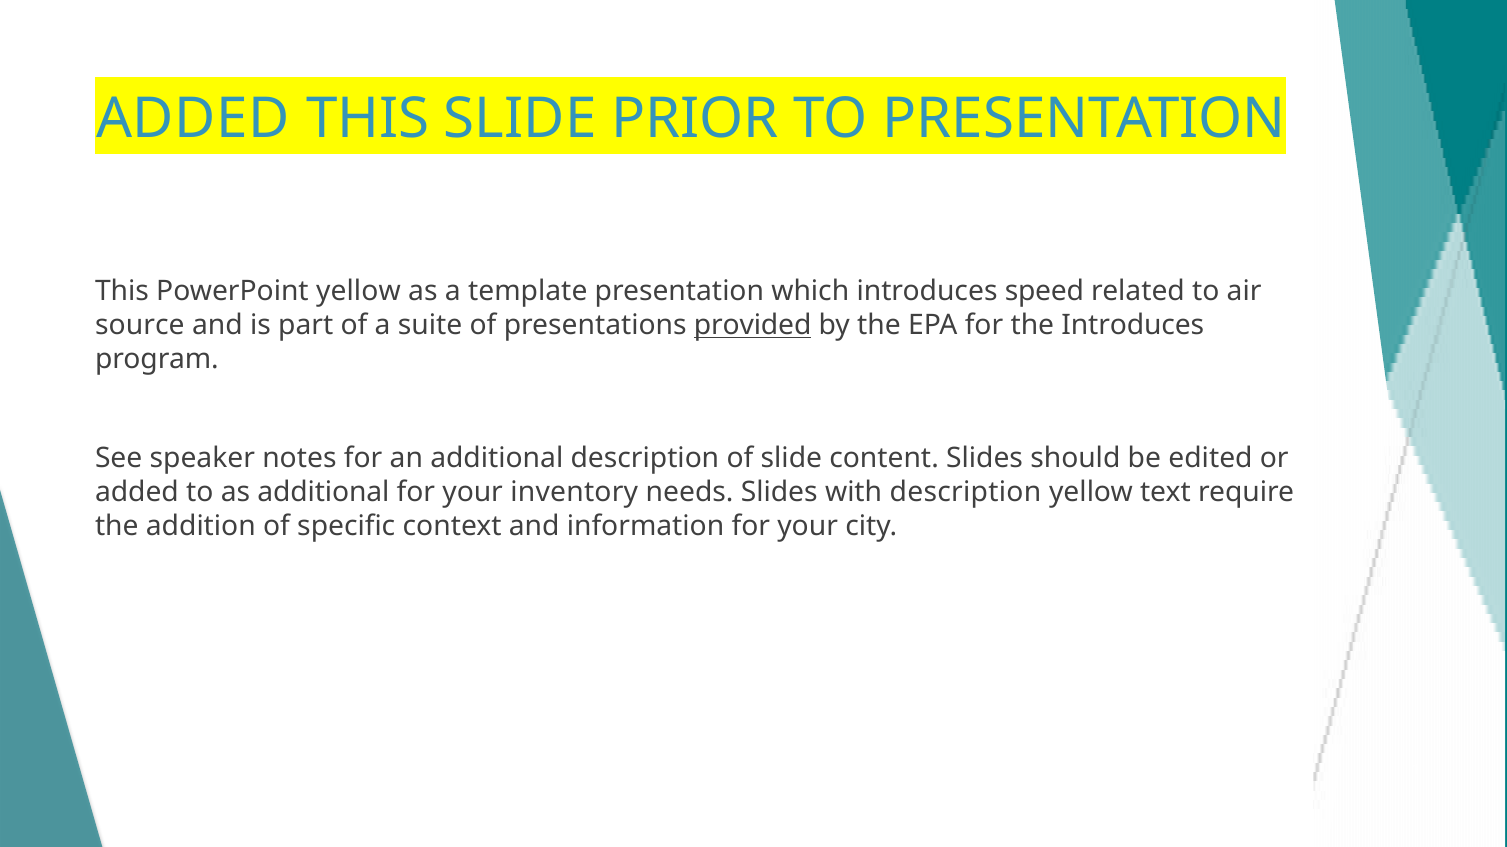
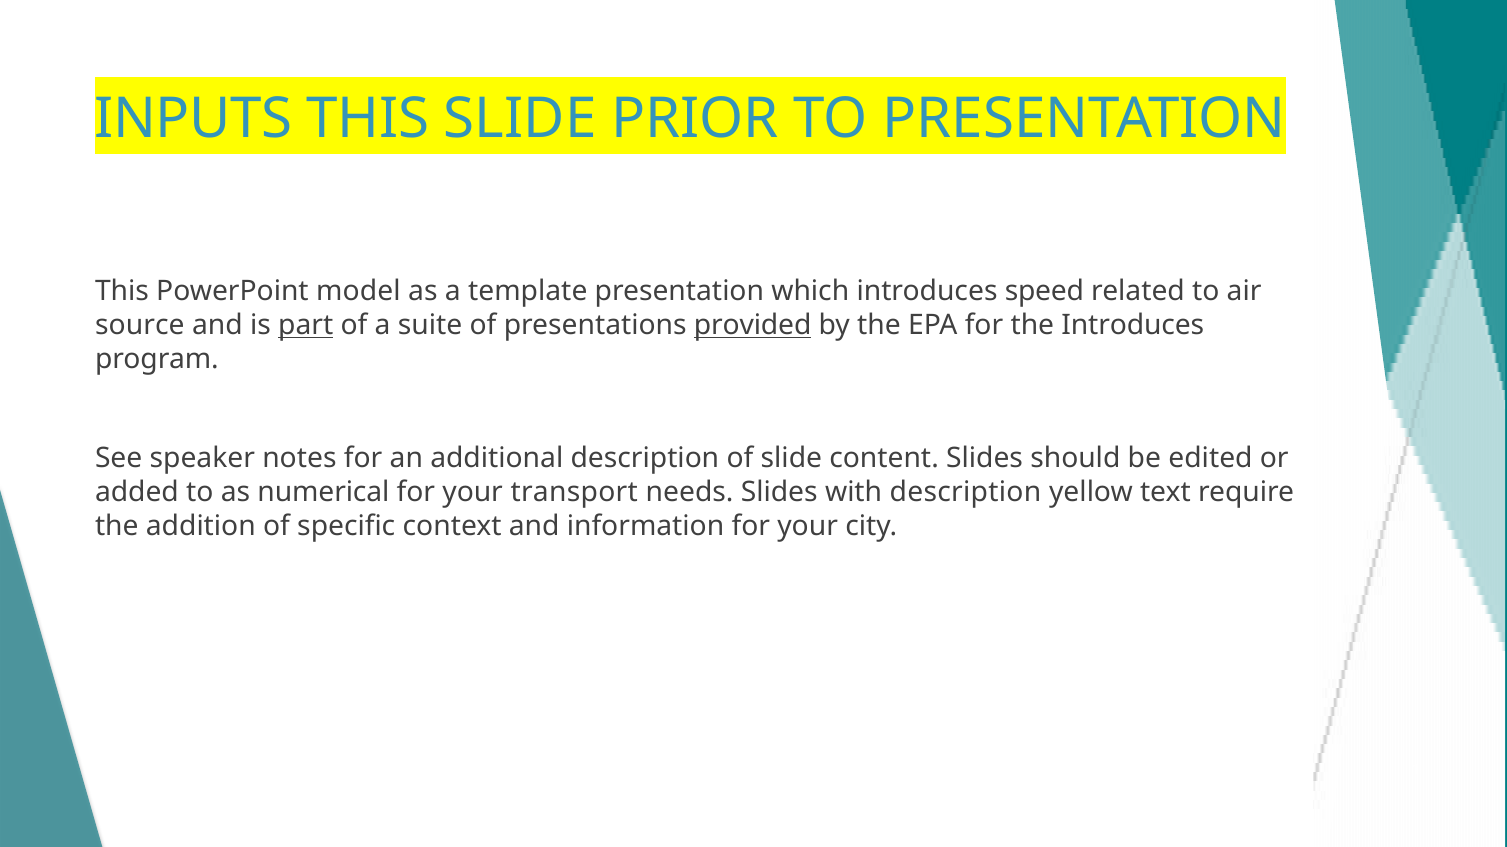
ADDED at (193, 119): ADDED -> INPUTS
PowerPoint yellow: yellow -> model
part underline: none -> present
as additional: additional -> numerical
inventory: inventory -> transport
